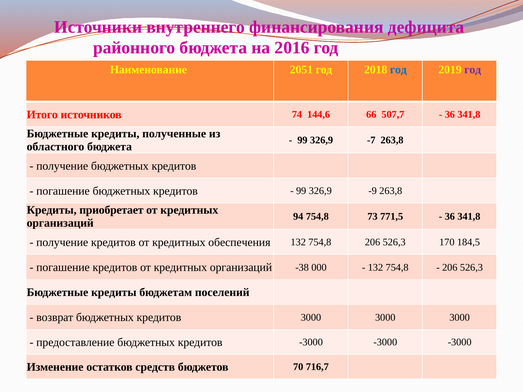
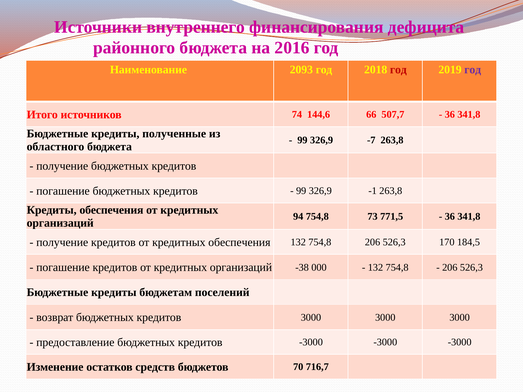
2051: 2051 -> 2093
год at (398, 70) colour: blue -> red
-9: -9 -> -1
Кредиты приобретает: приобретает -> обеспечения
